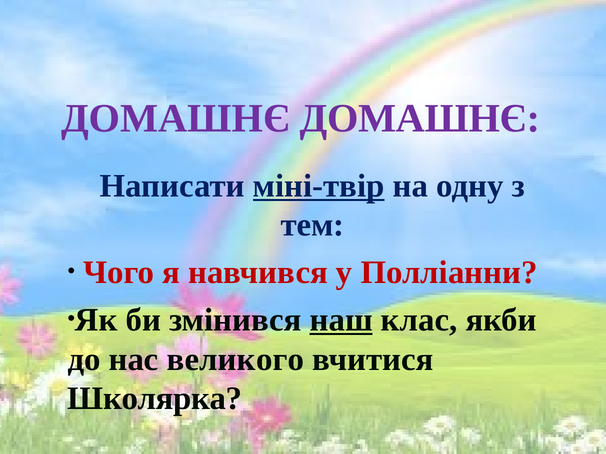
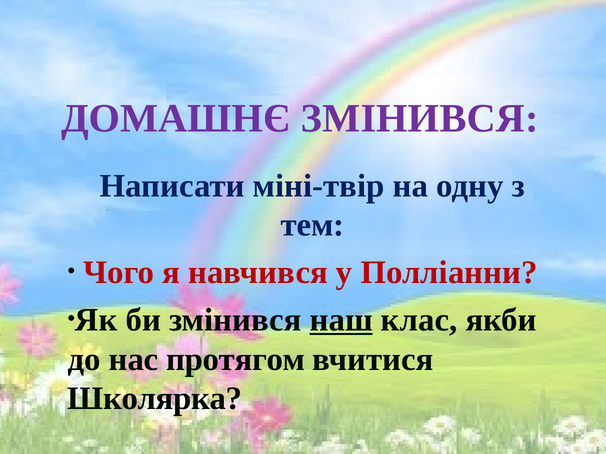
ДОМАШНЄ ДОМАШНЄ: ДОМАШНЄ -> ЗМІНИВСЯ
міні-твір underline: present -> none
великого: великого -> протягом
